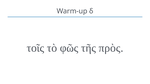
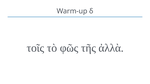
πρὸς: πρὸς -> ἀλλὰ
